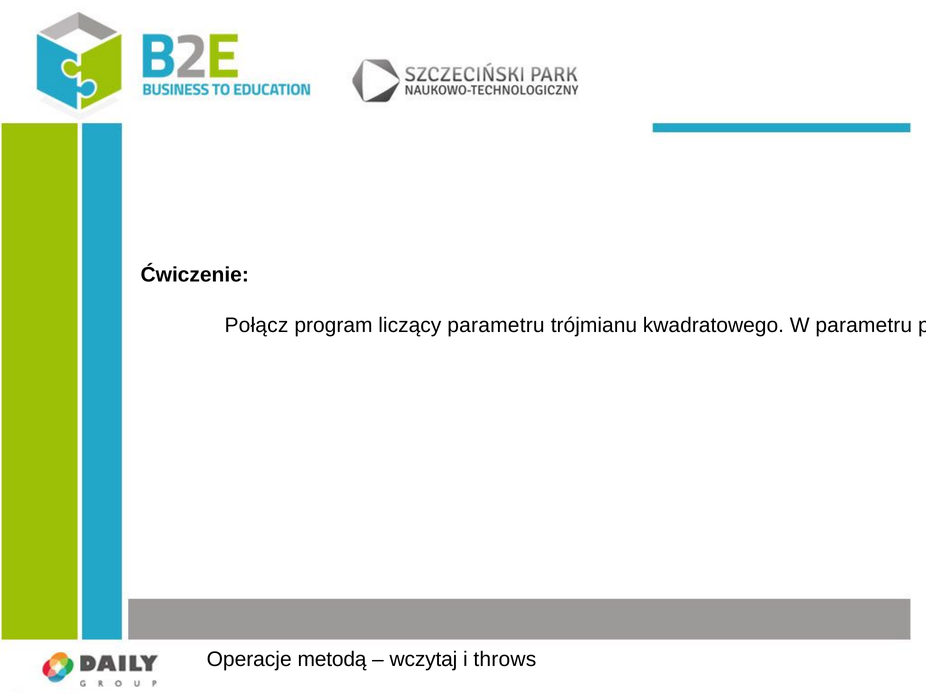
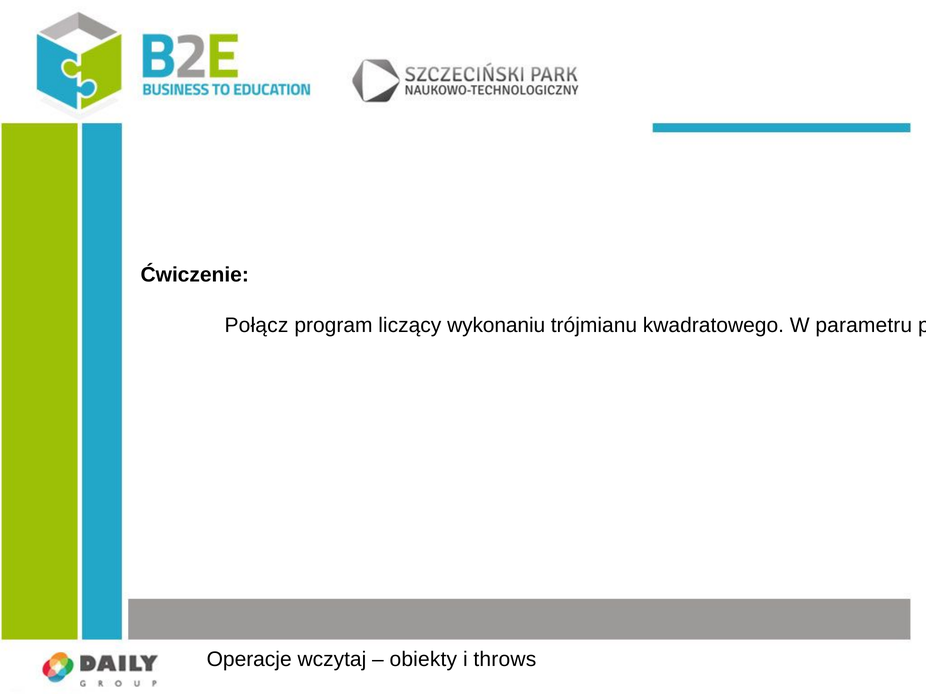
liczący parametru: parametru -> wykonaniu
Operacje metodą: metodą -> wczytaj
wczytaj: wczytaj -> obiekty
